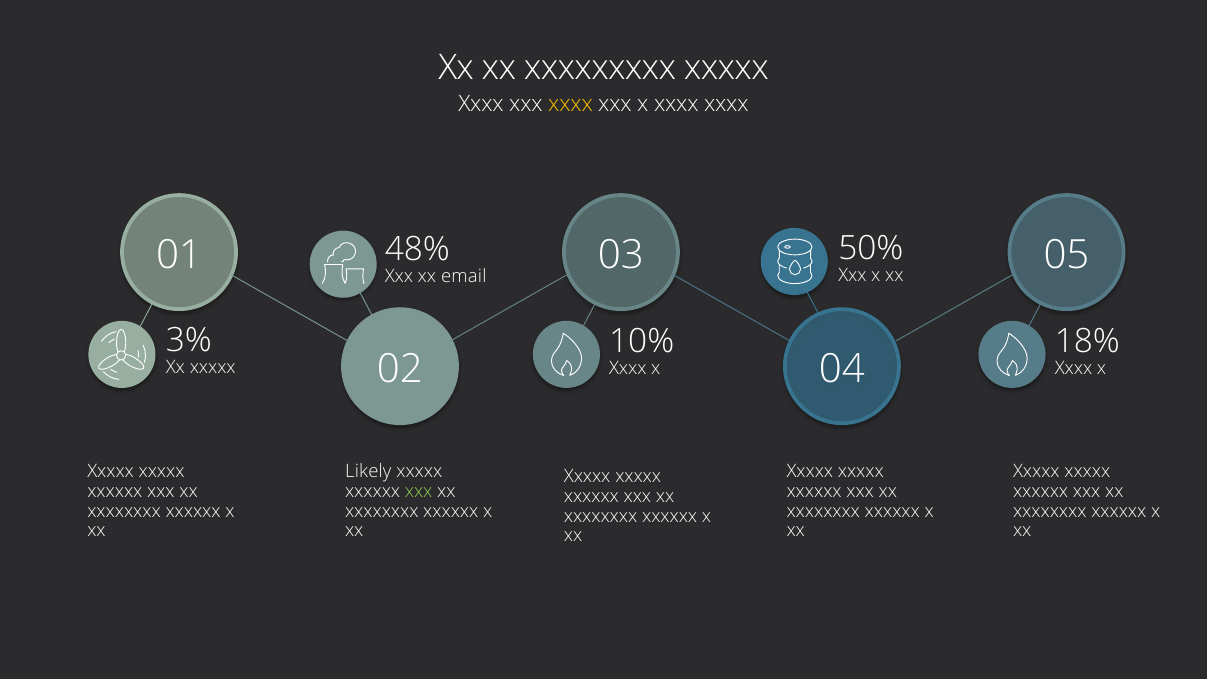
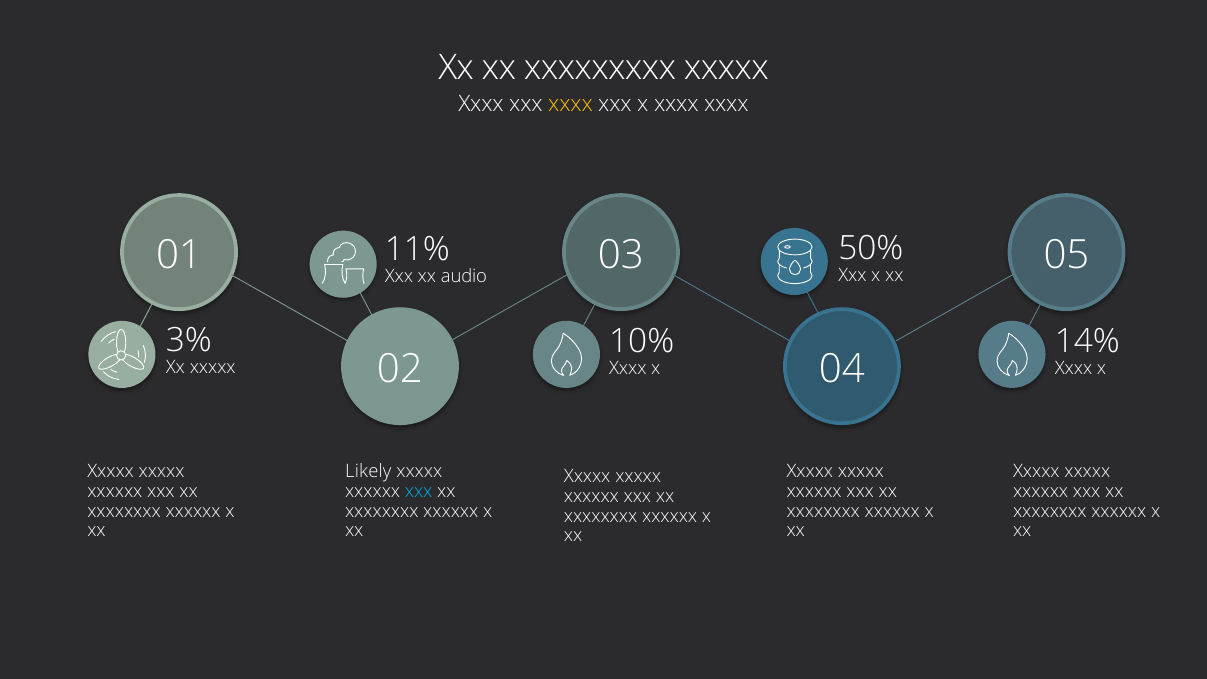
48%: 48% -> 11%
email: email -> audio
18%: 18% -> 14%
xxx at (419, 491) colour: light green -> light blue
